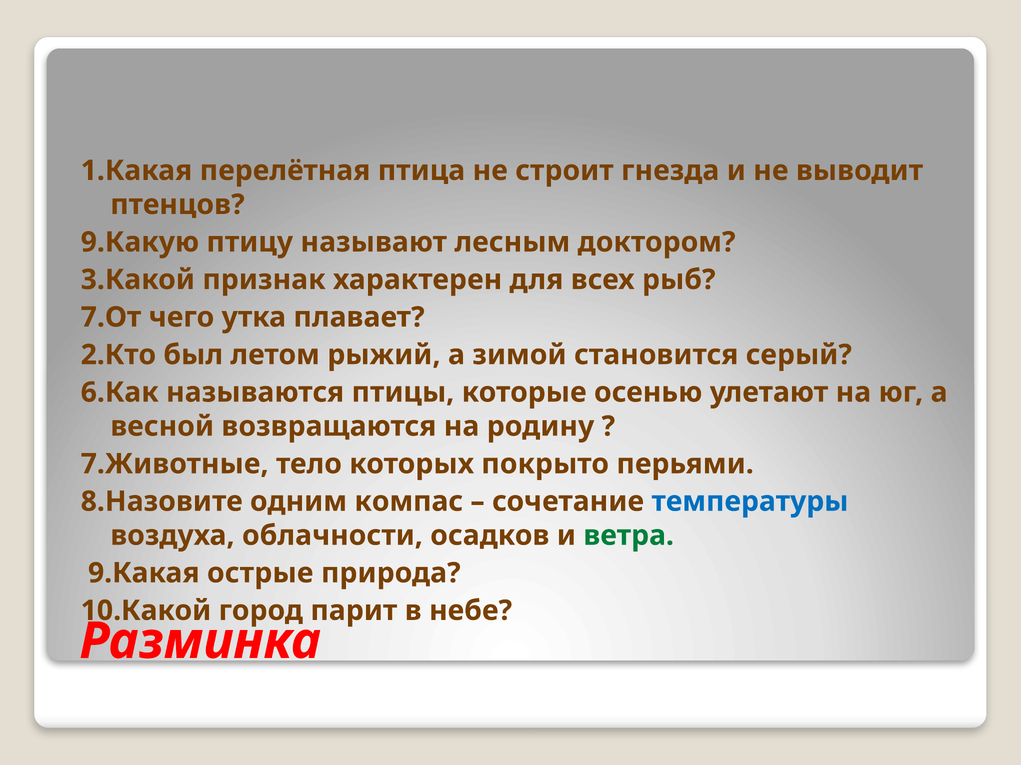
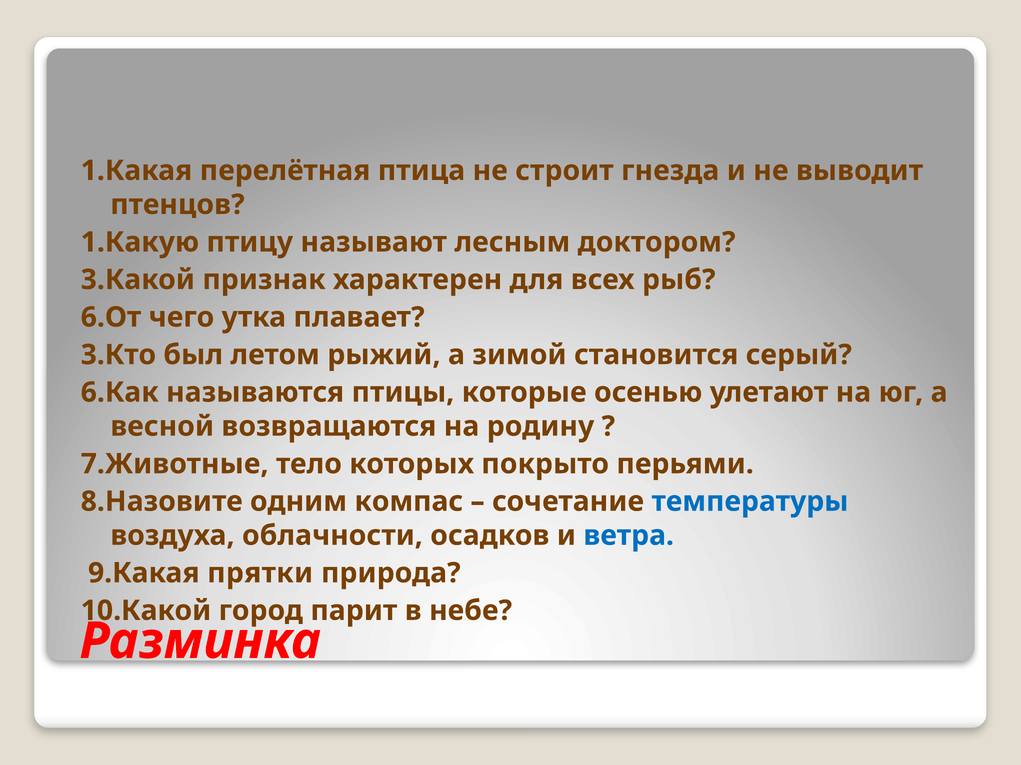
9.Какую: 9.Какую -> 1.Какую
7.От: 7.От -> 6.От
2.Кто: 2.Кто -> 3.Кто
ветра colour: green -> blue
острые: острые -> прятки
